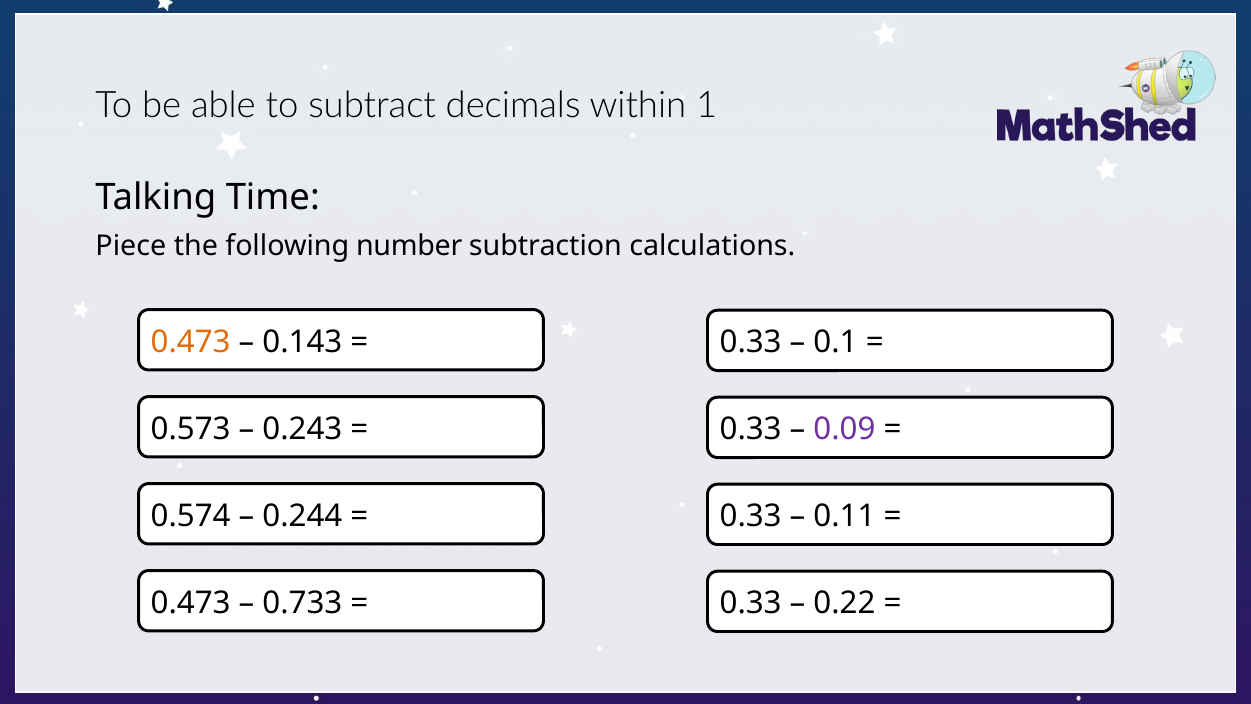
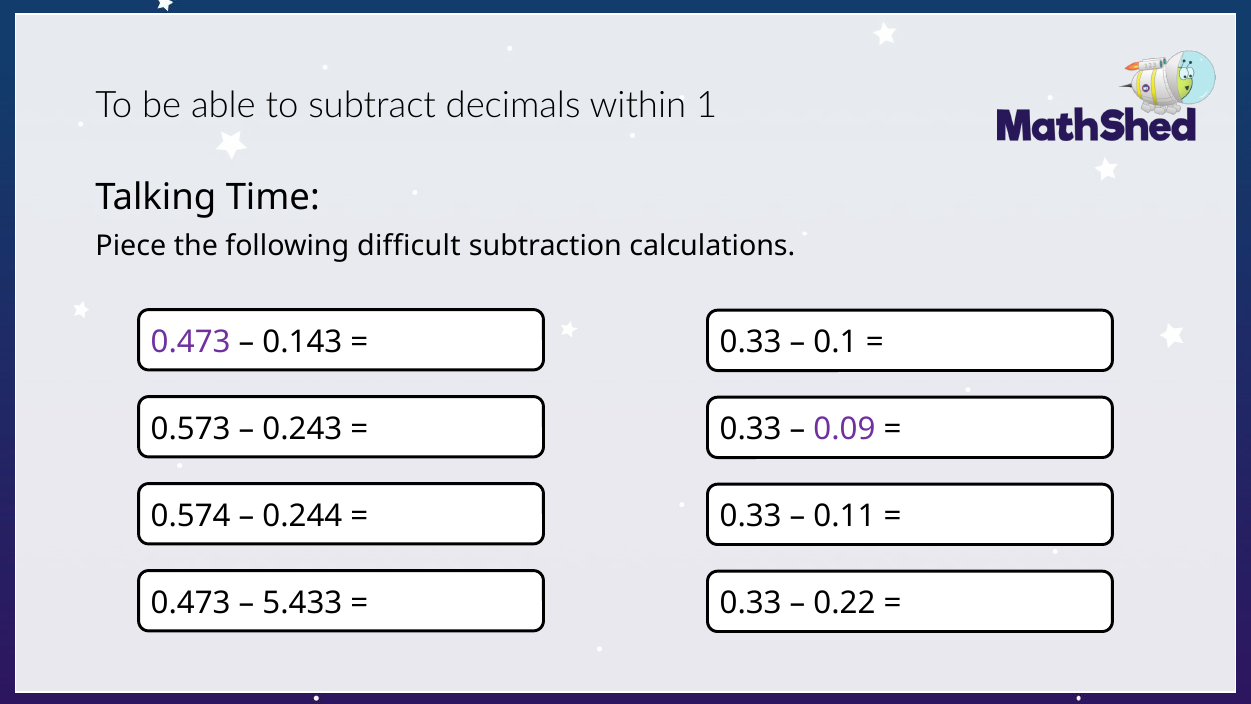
number: number -> difficult
0.473 at (191, 342) colour: orange -> purple
0.733: 0.733 -> 5.433
